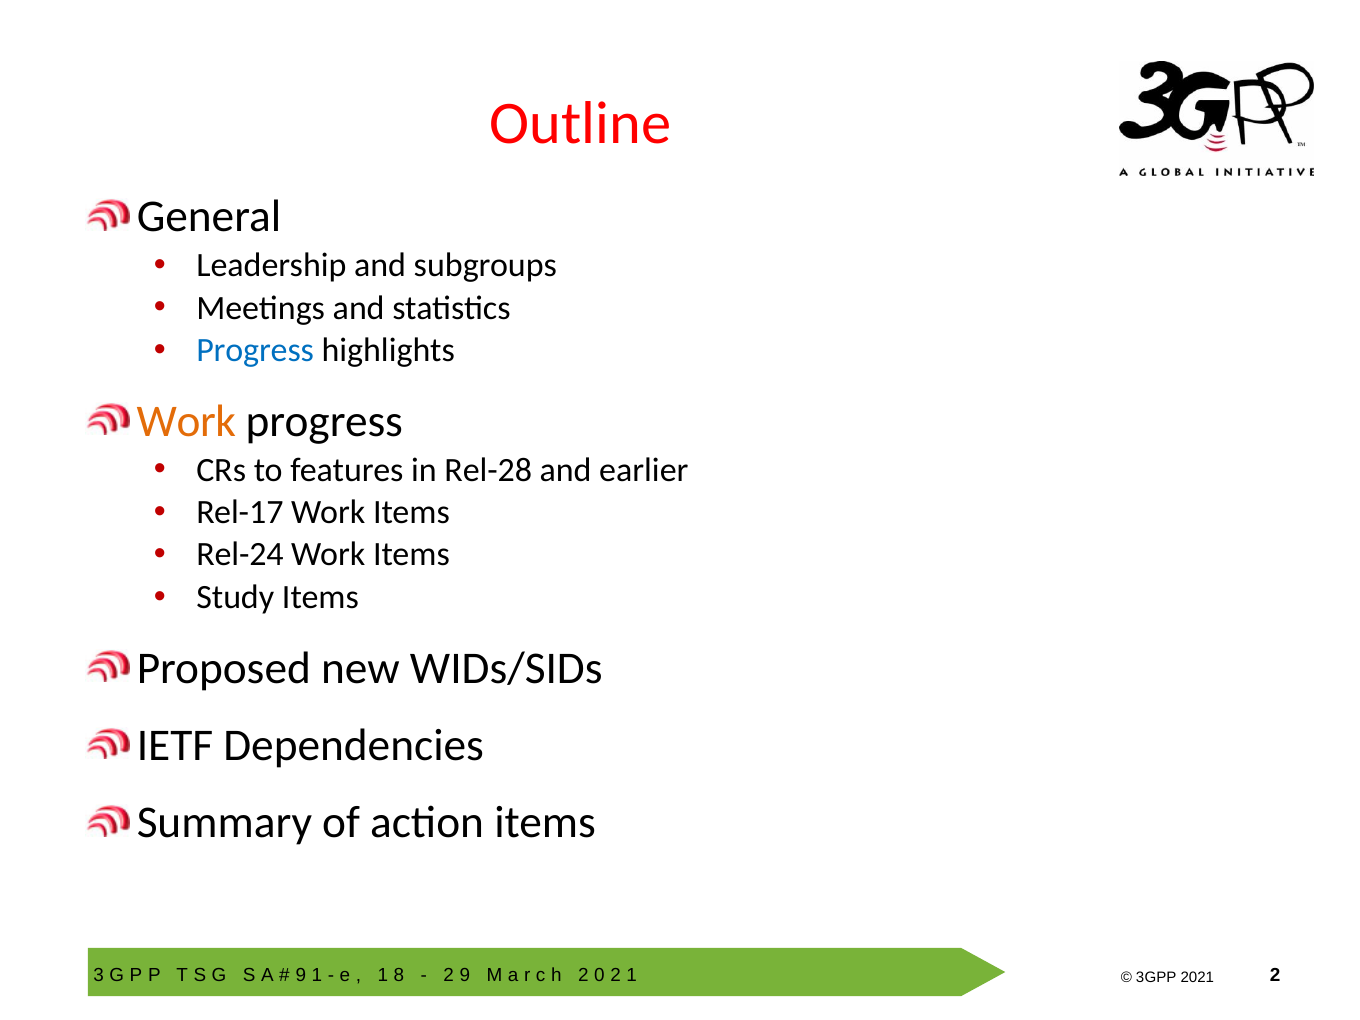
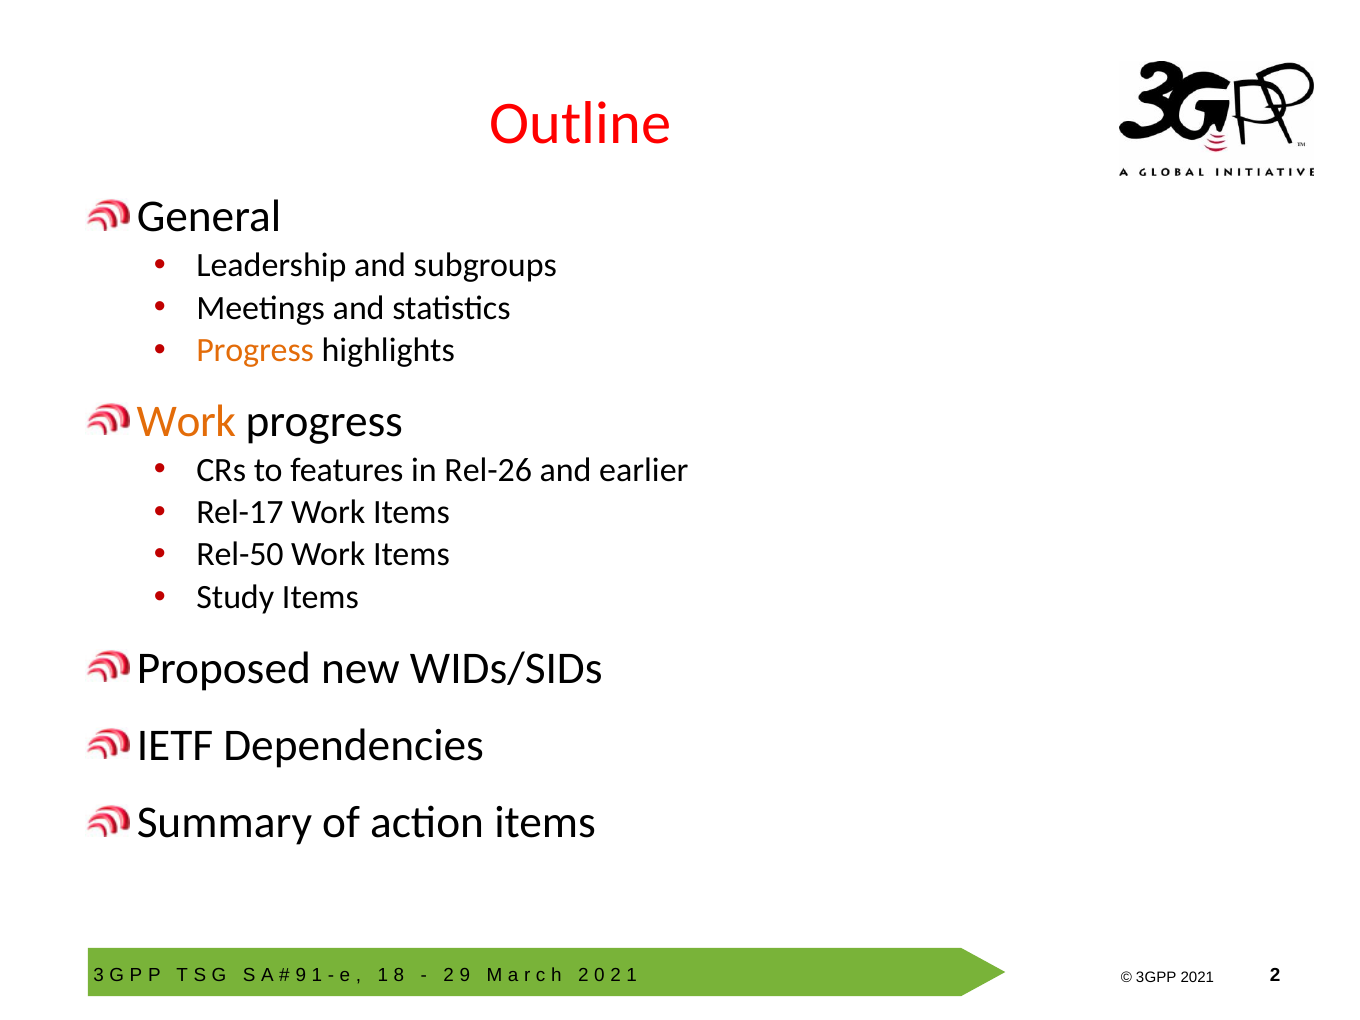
Progress at (255, 350) colour: blue -> orange
Rel-28: Rel-28 -> Rel-26
Rel-24: Rel-24 -> Rel-50
